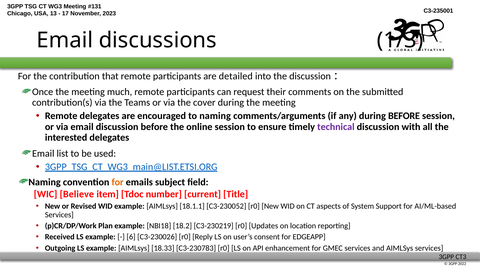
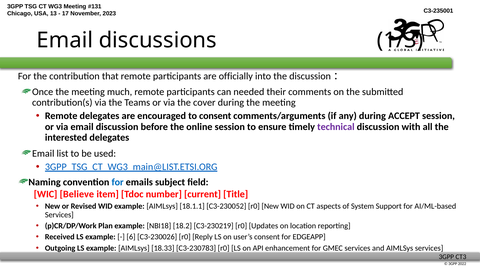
detailed: detailed -> officially
request: request -> needed
to naming: naming -> consent
during BEFORE: BEFORE -> ACCEPT
for at (118, 182) colour: orange -> blue
